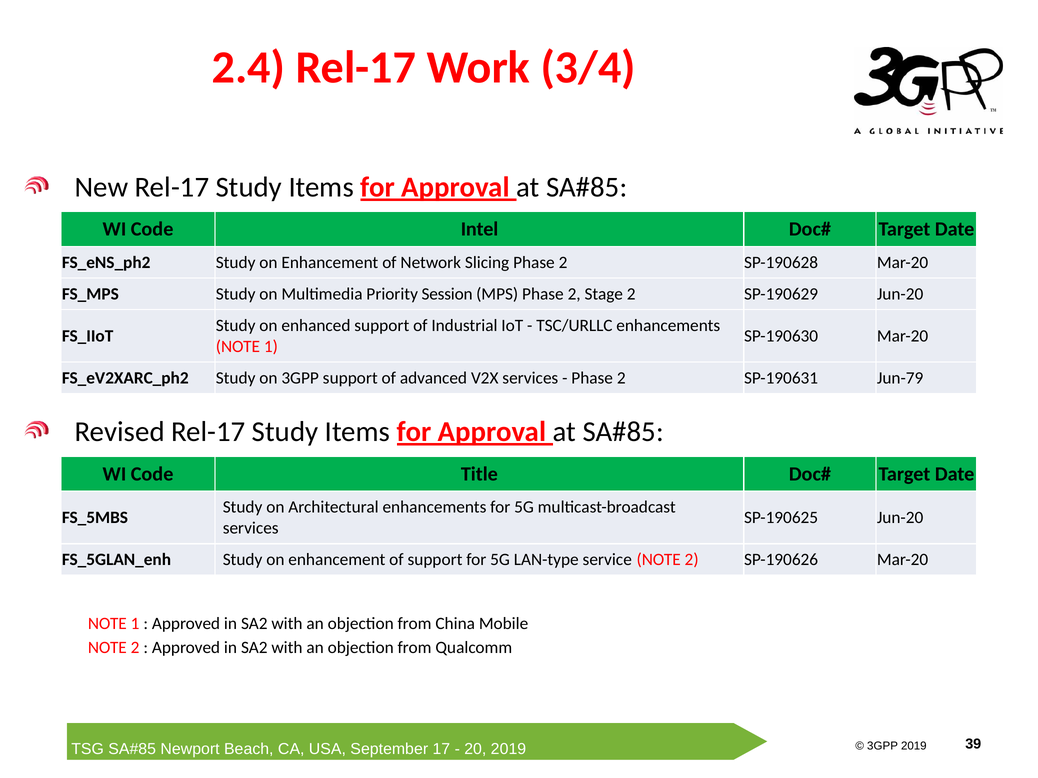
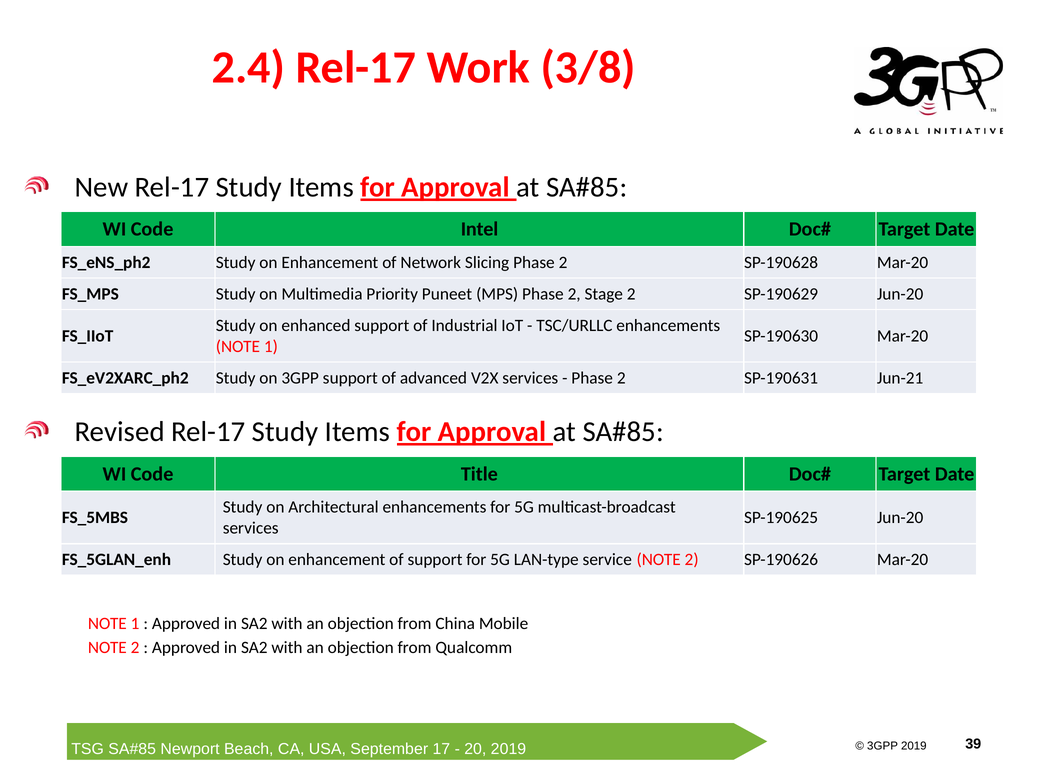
3/4: 3/4 -> 3/8
Session: Session -> Puneet
Jun-79: Jun-79 -> Jun-21
